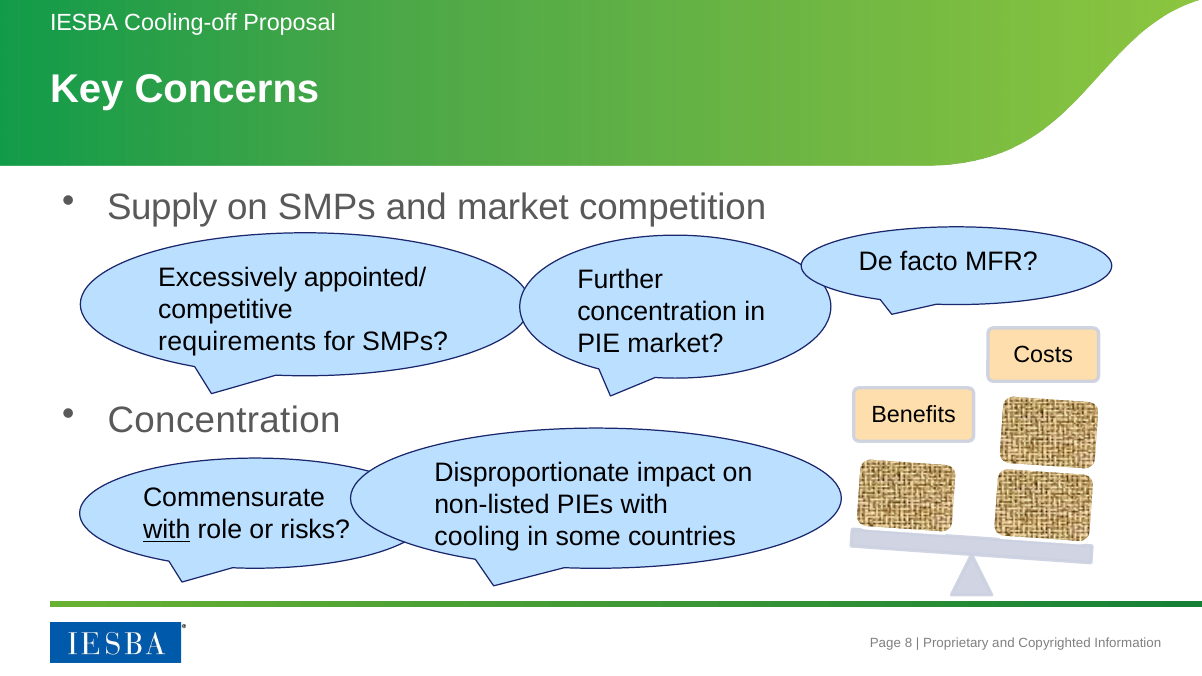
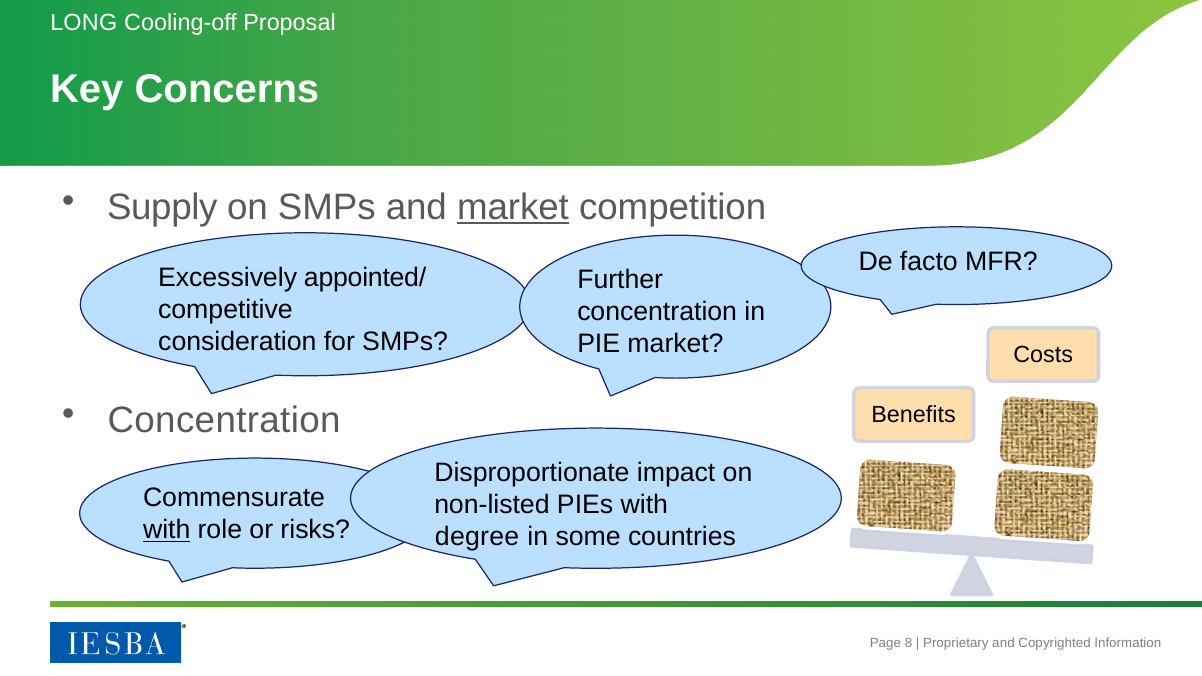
IESBA: IESBA -> LONG
market at (513, 208) underline: none -> present
requirements: requirements -> consideration
cooling: cooling -> degree
